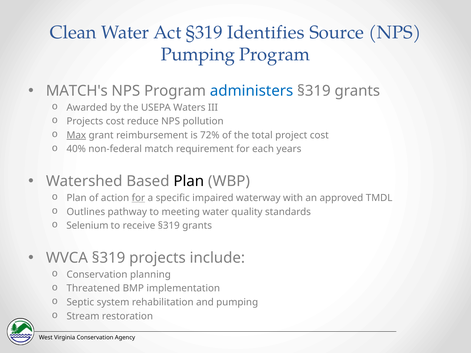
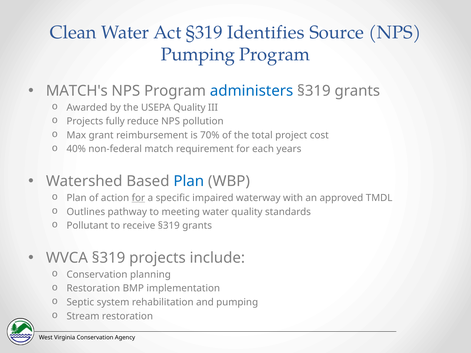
USEPA Waters: Waters -> Quality
Projects cost: cost -> fully
Max underline: present -> none
72%: 72% -> 70%
Plan at (189, 181) colour: black -> blue
Selenium: Selenium -> Pollutant
Threatened at (93, 289): Threatened -> Restoration
